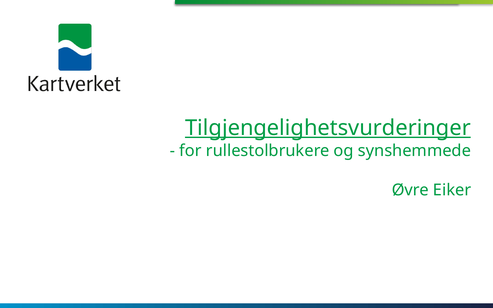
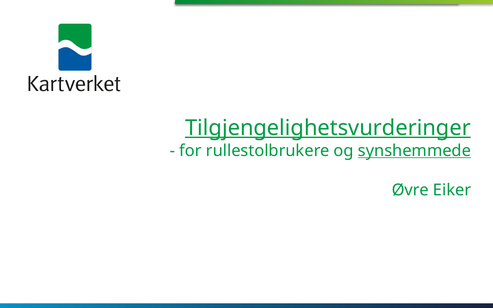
synshemmede underline: none -> present
